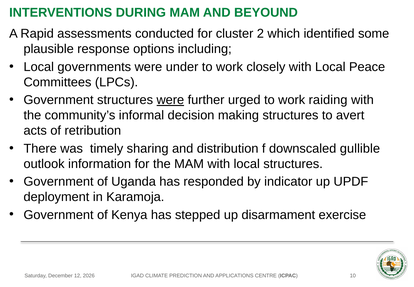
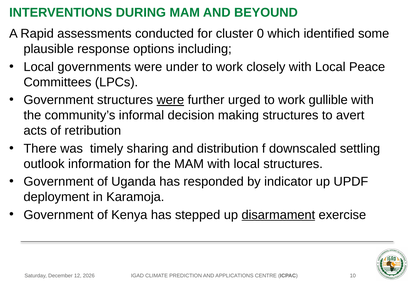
2: 2 -> 0
raiding: raiding -> gullible
gullible: gullible -> settling
disarmament underline: none -> present
